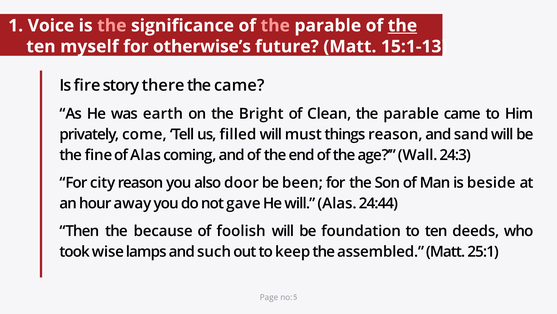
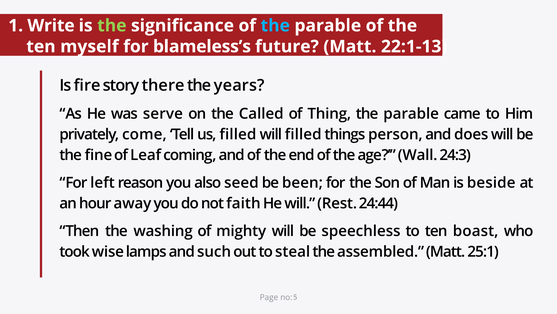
Voice: Voice -> Write
the at (112, 26) colour: pink -> light green
the at (275, 26) colour: pink -> light blue
the at (402, 26) underline: present -> none
otherwise’s: otherwise’s -> blameless’s
15:1-13: 15:1-13 -> 22:1-13
the came: came -> years
earth: earth -> serve
Bright: Bright -> Called
Clean: Clean -> Thing
will must: must -> filled
things reason: reason -> person
sand: sand -> does
of Alas: Alas -> Leaf
city: city -> left
door: door -> seed
gave: gave -> faith
will Alas: Alas -> Rest
because: because -> washing
foolish: foolish -> mighty
foundation: foundation -> speechless
deeds: deeds -> boast
keep: keep -> steal
